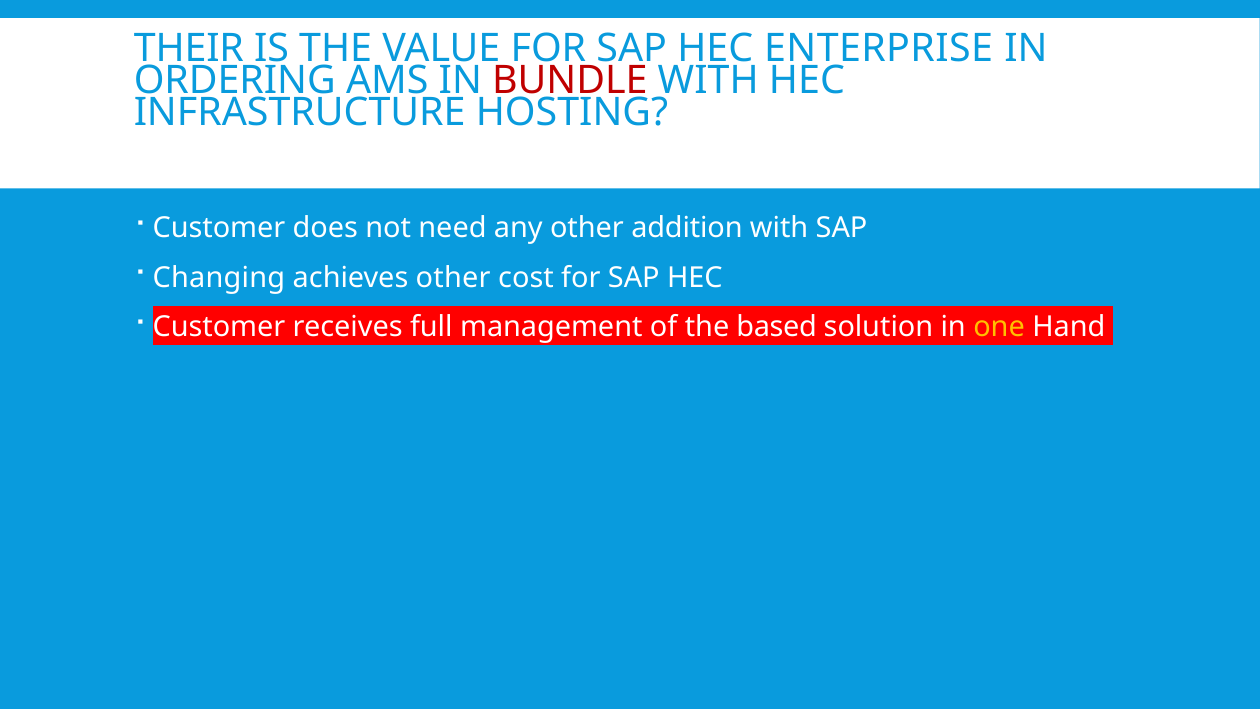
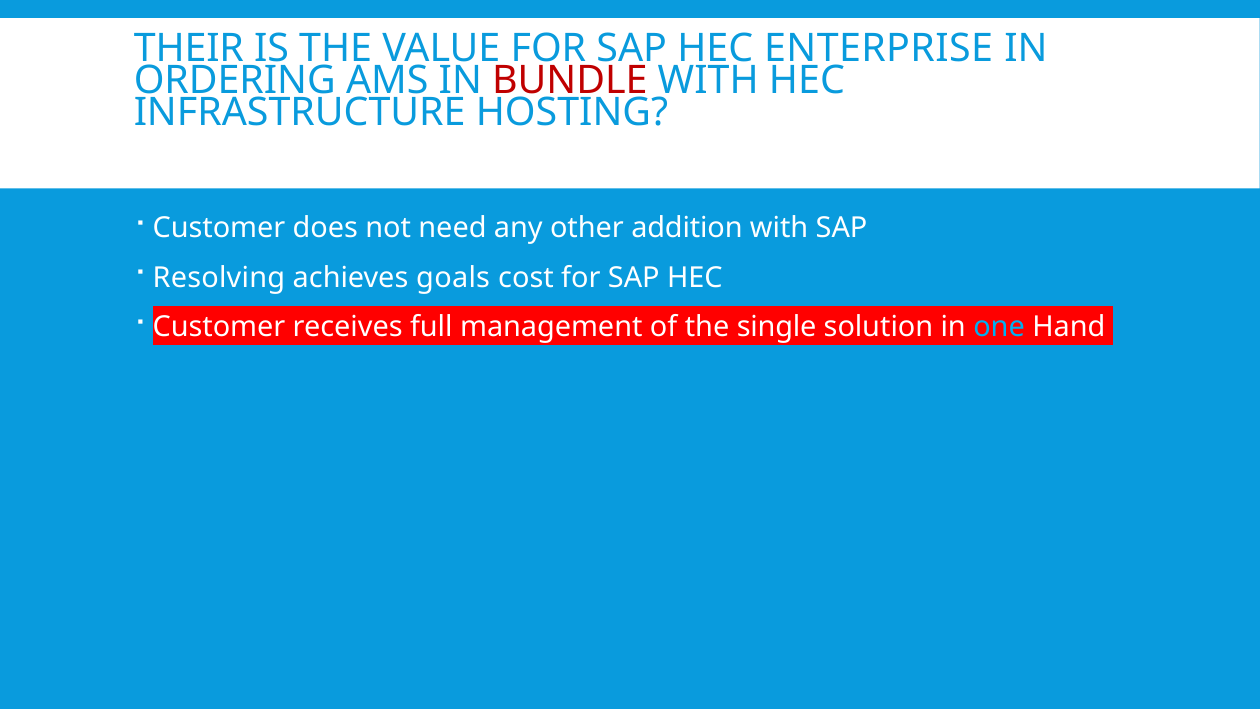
Changing: Changing -> Resolving
achieves other: other -> goals
based: based -> single
one colour: yellow -> light blue
